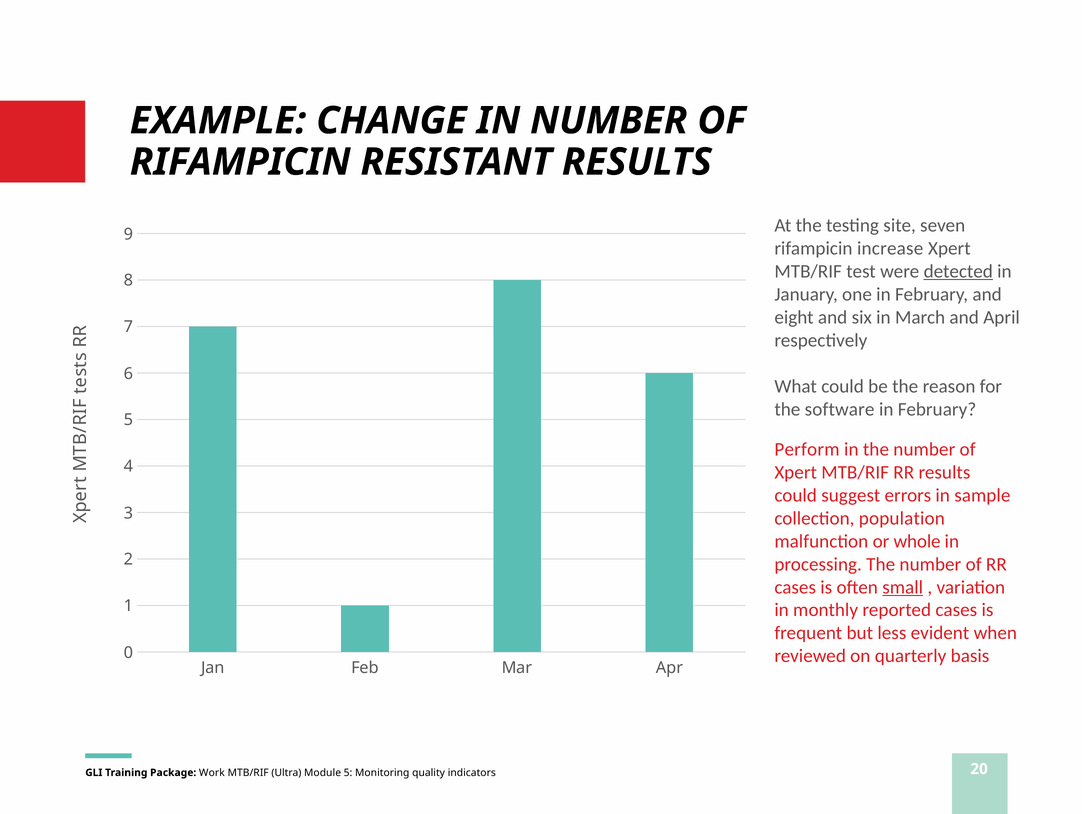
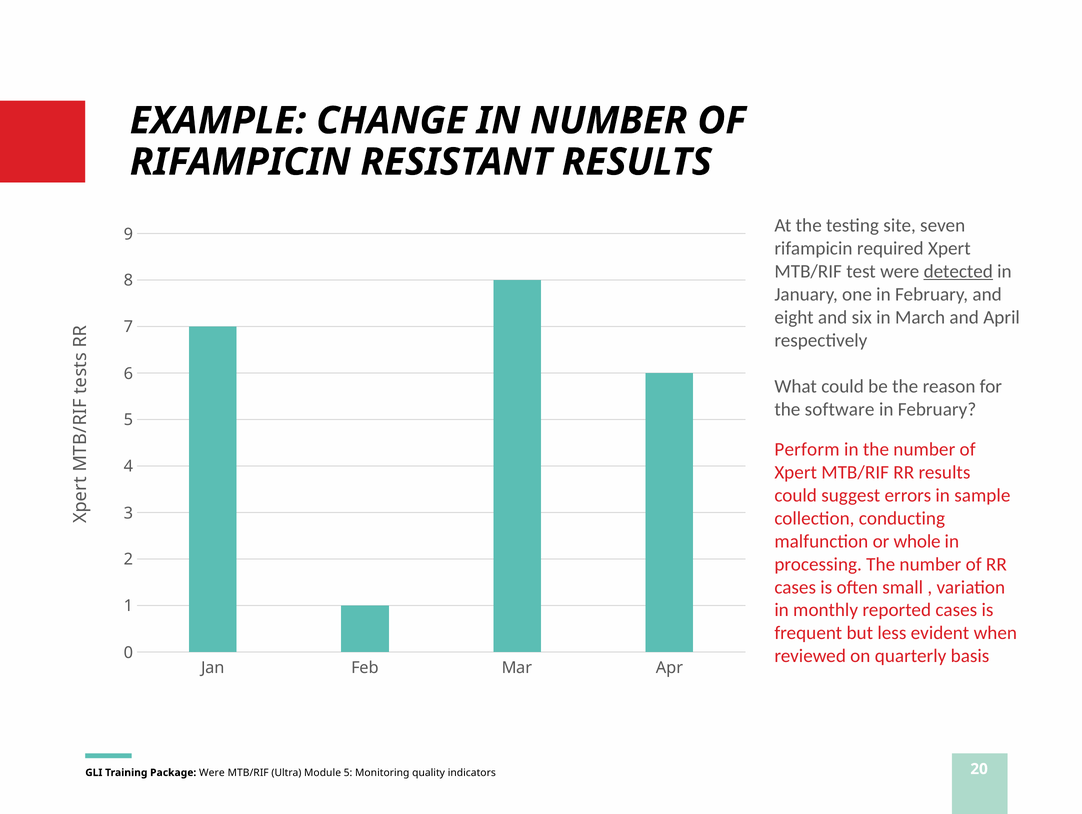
increase: increase -> required
population: population -> conducting
small underline: present -> none
Work at (212, 773): Work -> Were
